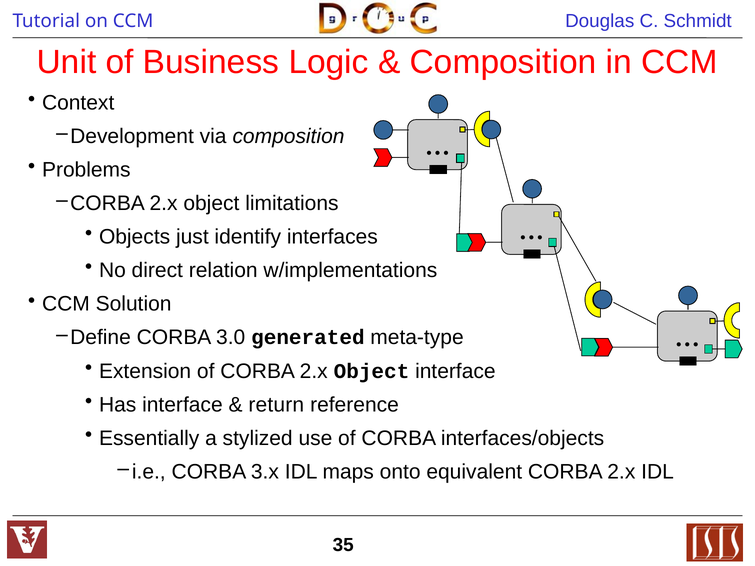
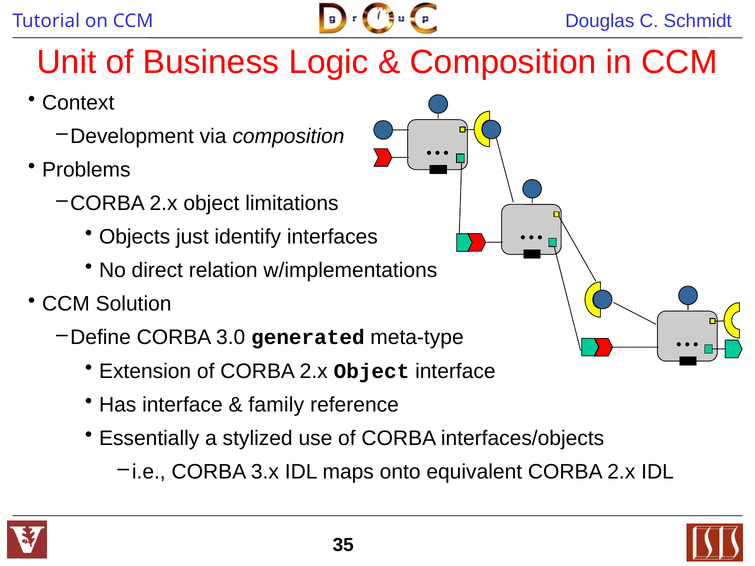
return: return -> family
